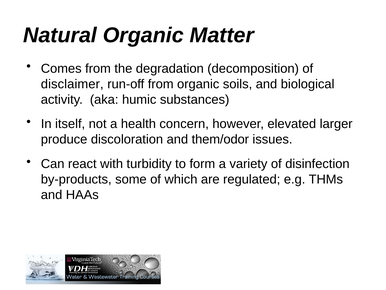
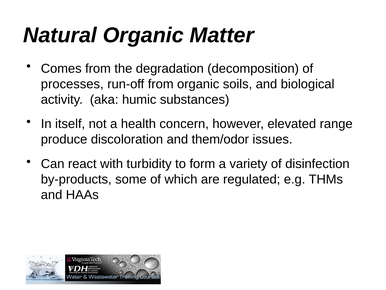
disclaimer: disclaimer -> processes
larger: larger -> range
